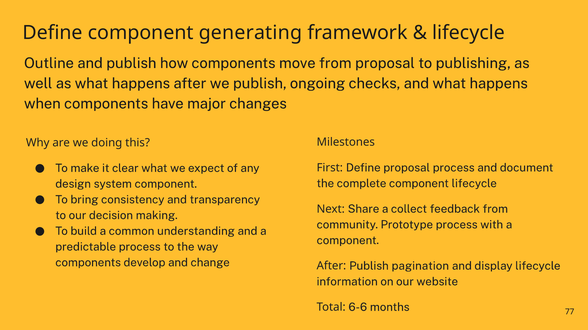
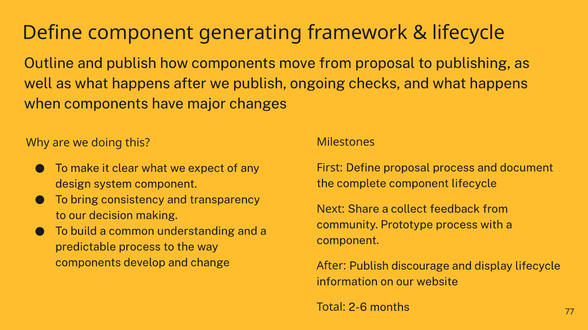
pagination: pagination -> discourage
6-6: 6-6 -> 2-6
